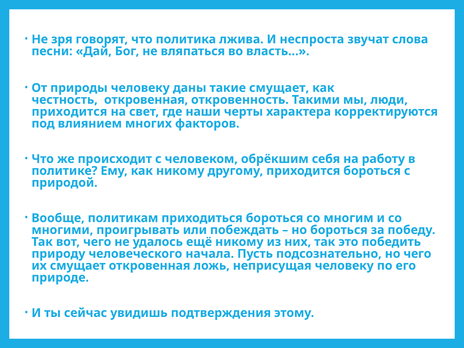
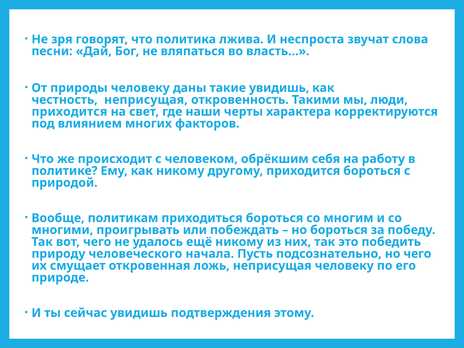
такие смущает: смущает -> увидишь
честность откровенная: откровенная -> неприсущая
